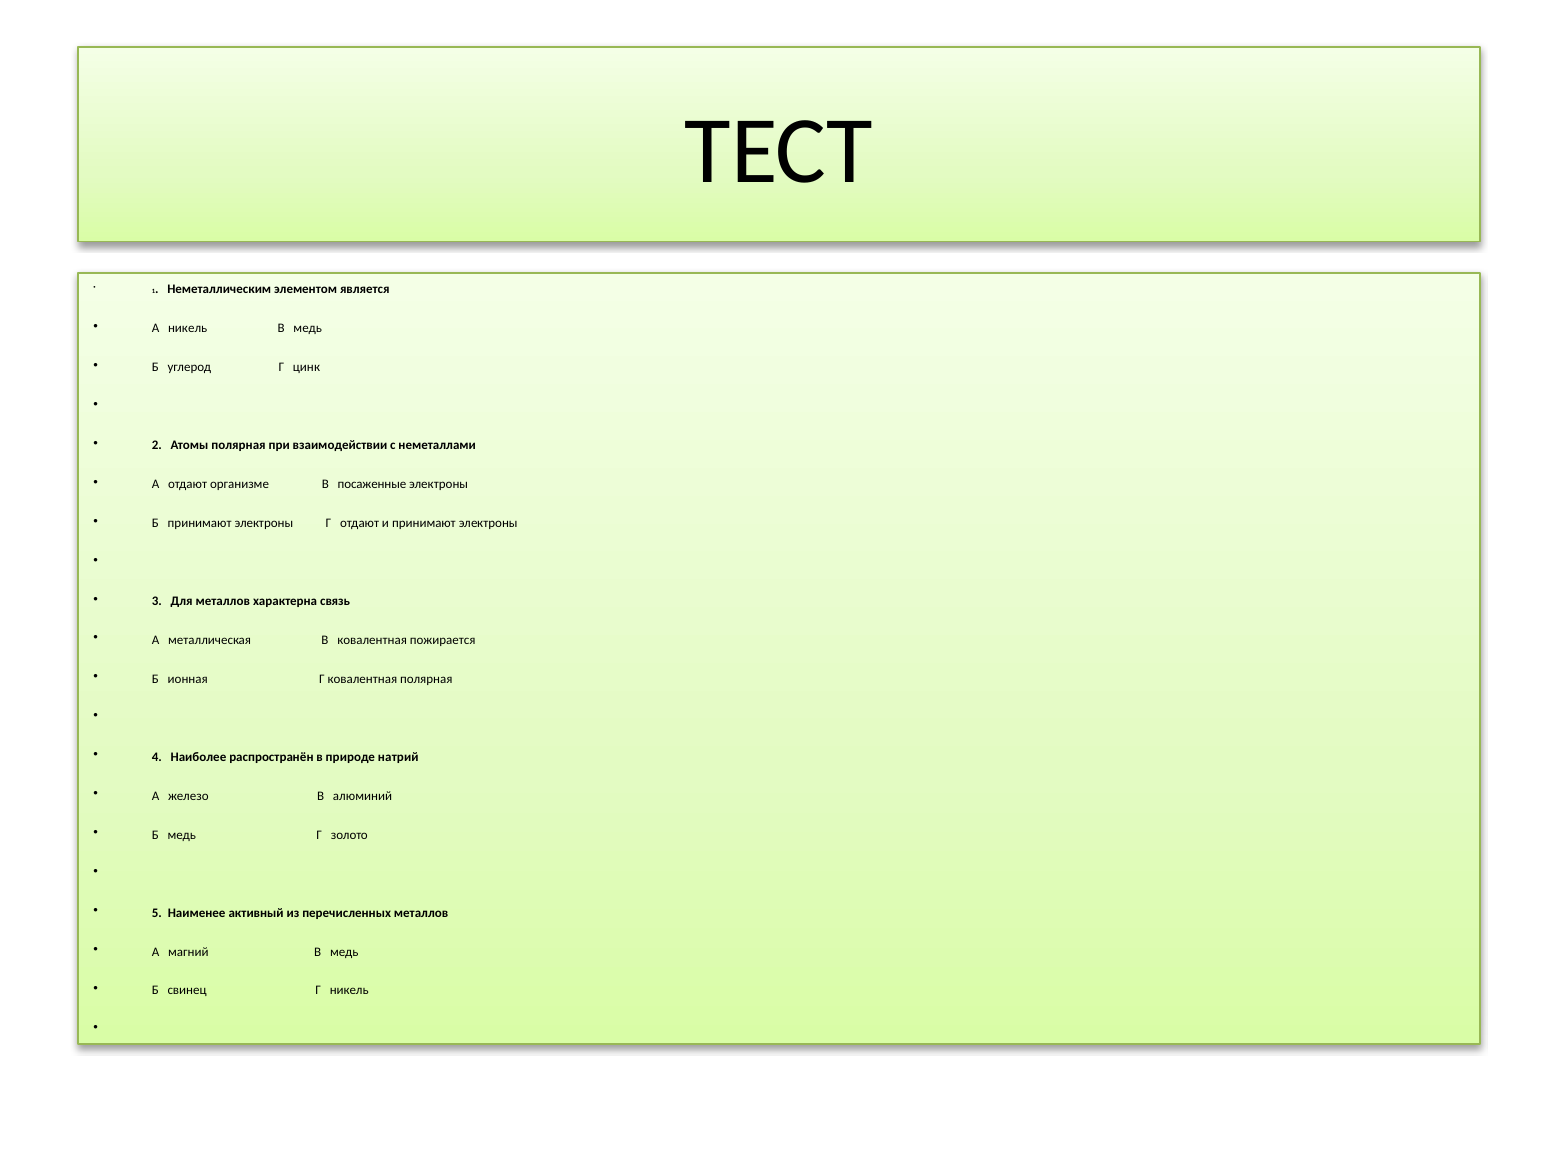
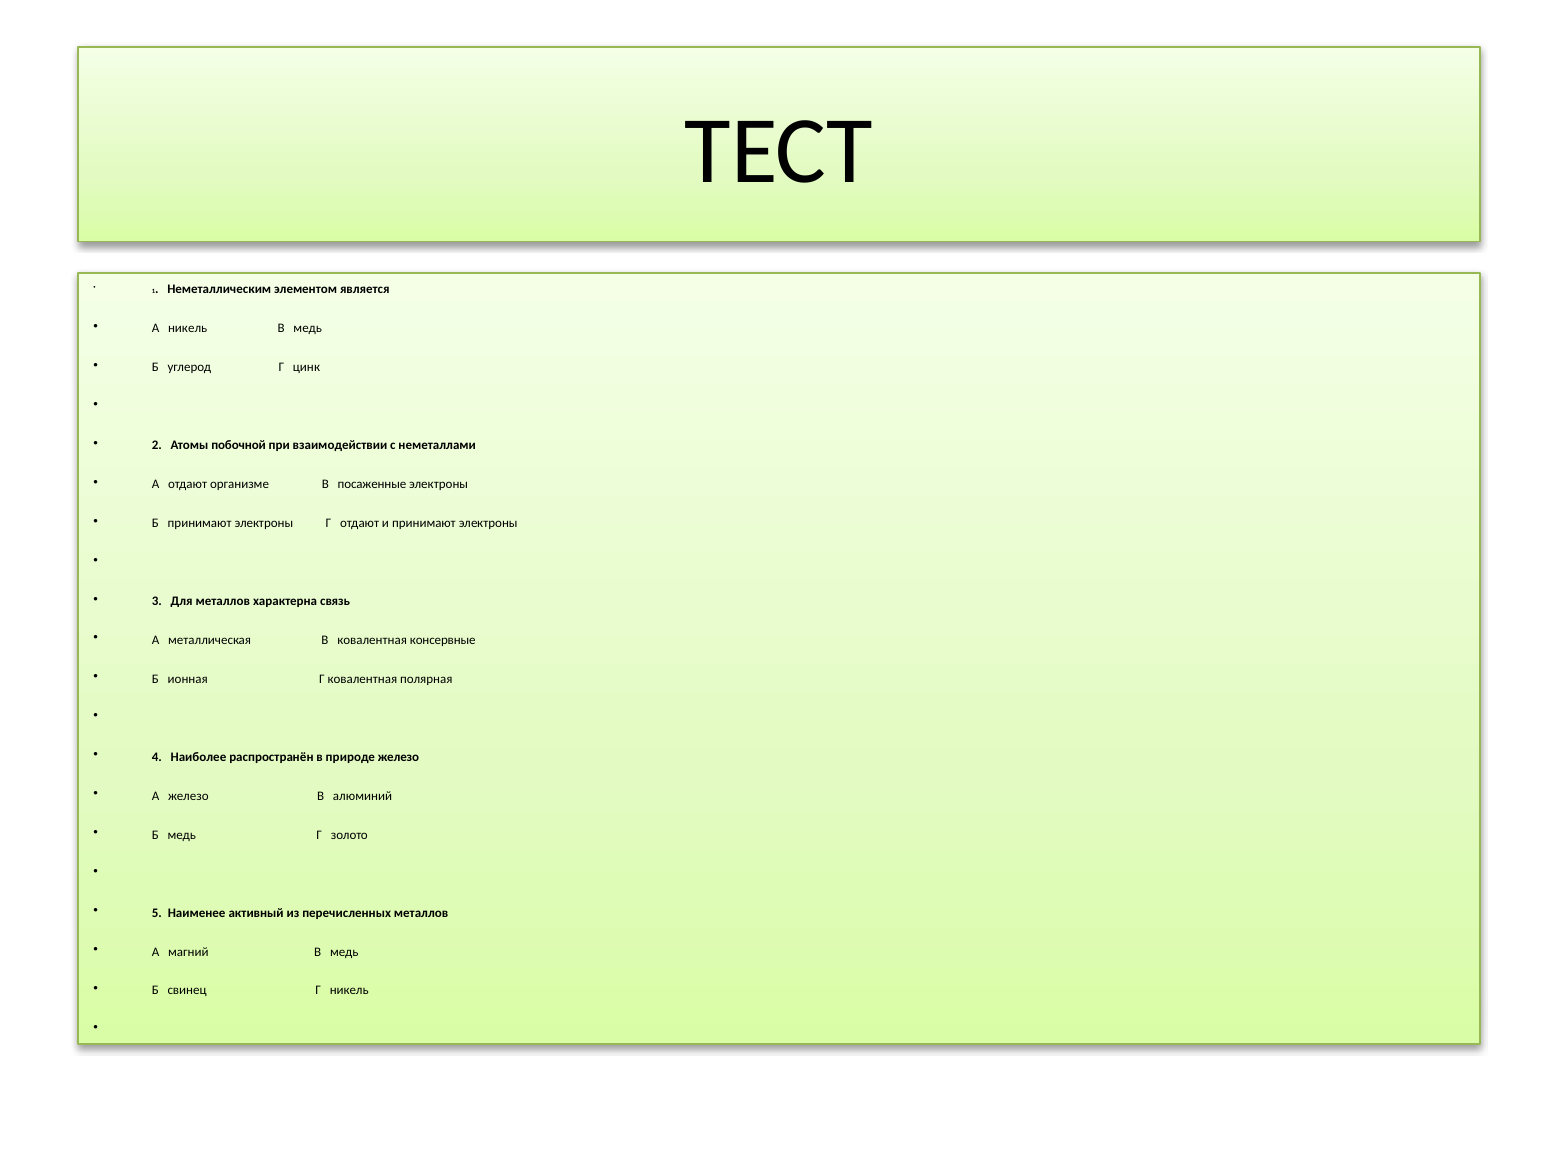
Атомы полярная: полярная -> побочной
пожирается: пожирается -> консервные
природе натрий: натрий -> железо
